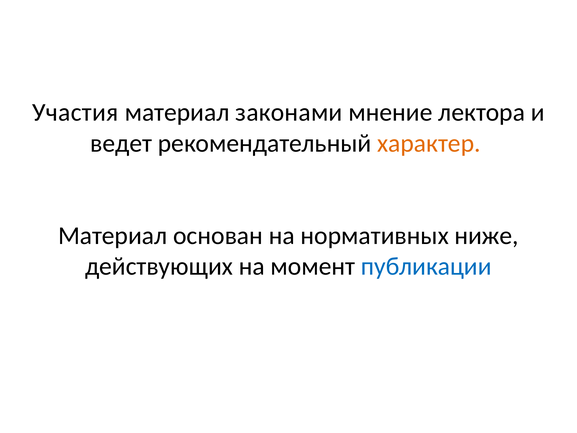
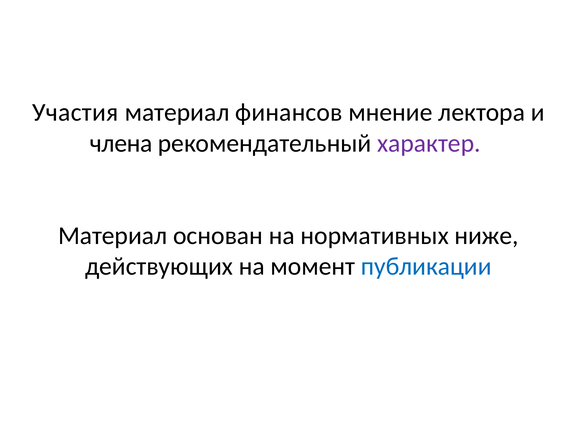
законами: законами -> финансов
ведет: ведет -> члена
характер colour: orange -> purple
